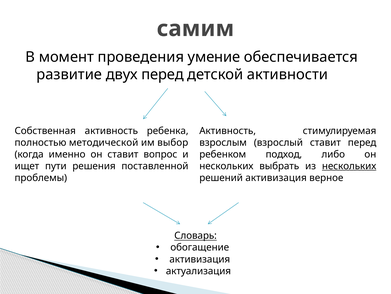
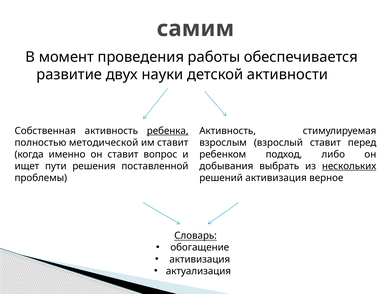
умение: умение -> работы
двух перед: перед -> науки
ребенка underline: none -> present
им выбор: выбор -> ставит
нескольких at (226, 166): нескольких -> добывания
